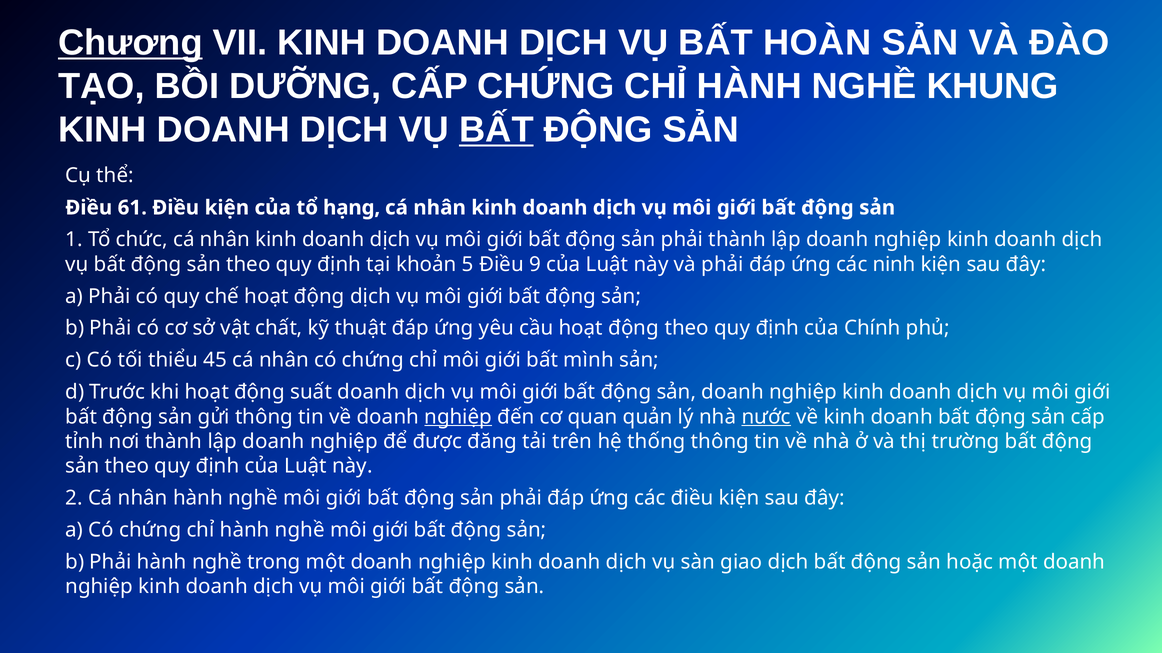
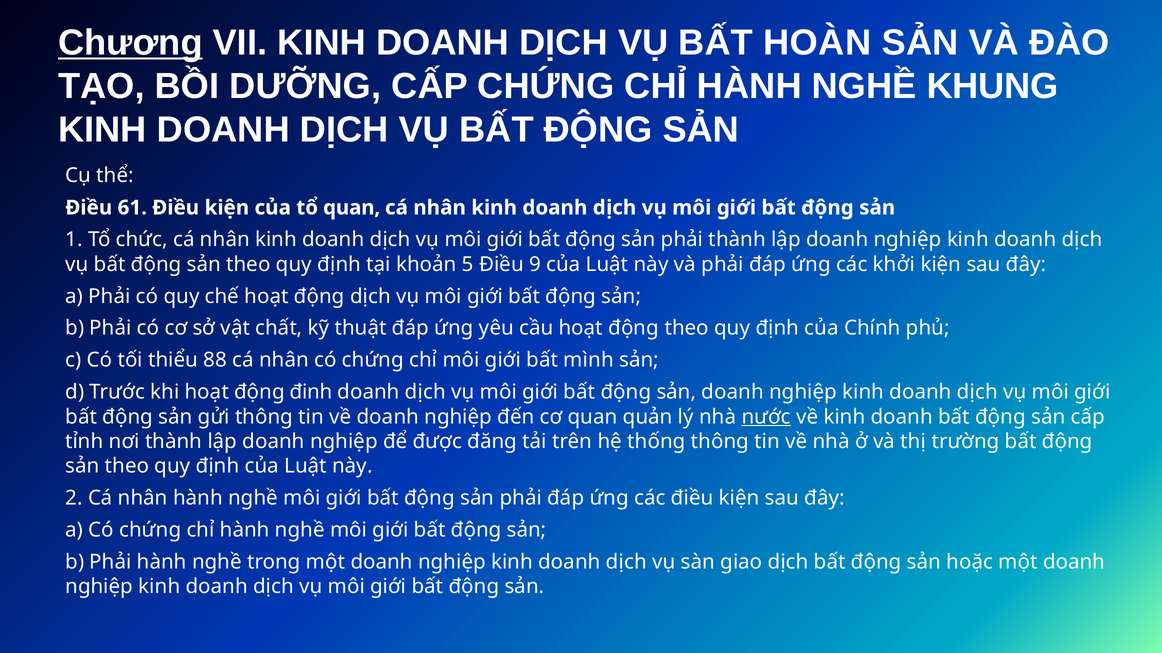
BẤT at (496, 130) underline: present -> none
tổ hạng: hạng -> quan
ninh: ninh -> khởi
45: 45 -> 88
suất: suất -> đinh
nghiệp at (458, 417) underline: present -> none
